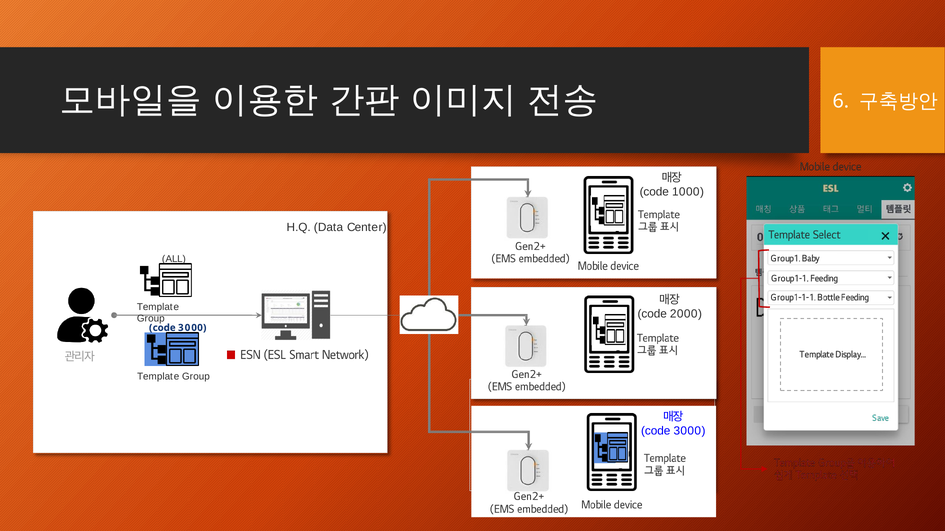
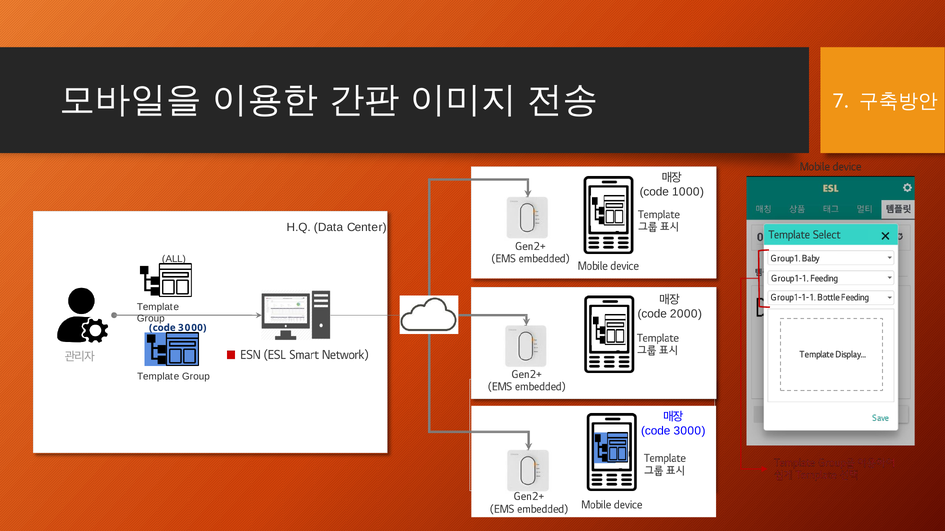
6: 6 -> 7
